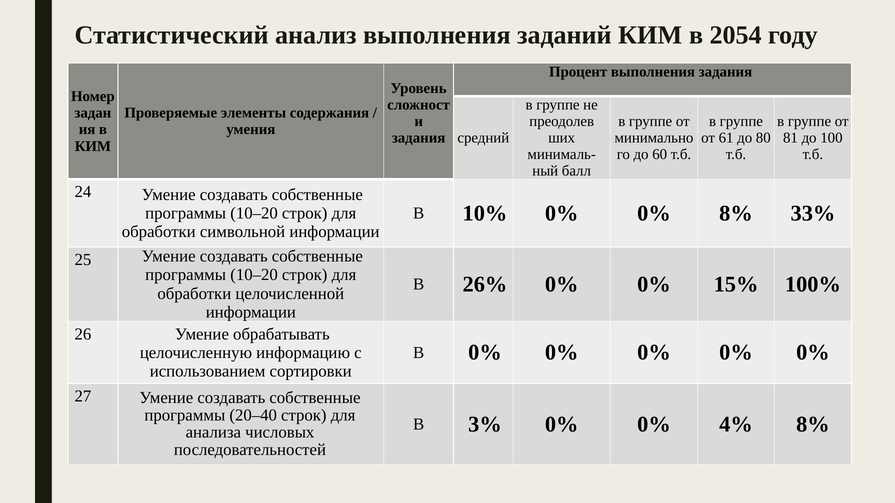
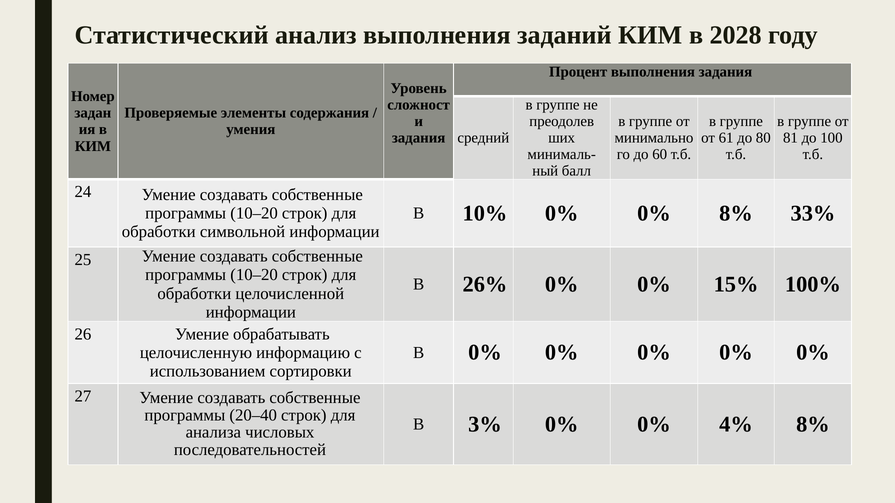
2054: 2054 -> 2028
